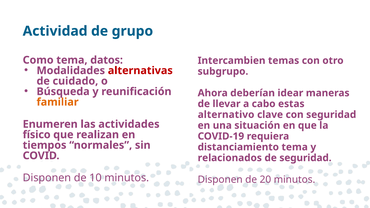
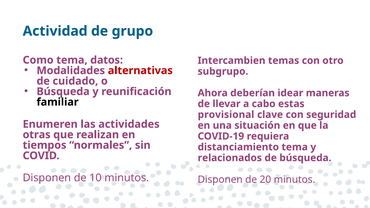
familiar colour: orange -> black
alternativo: alternativo -> provisional
físico: físico -> otras
de seguridad: seguridad -> búsqueda
